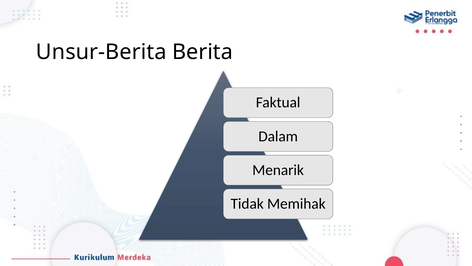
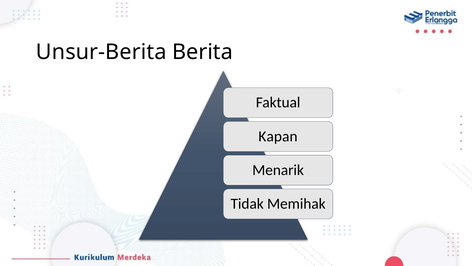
Dalam: Dalam -> Kapan
